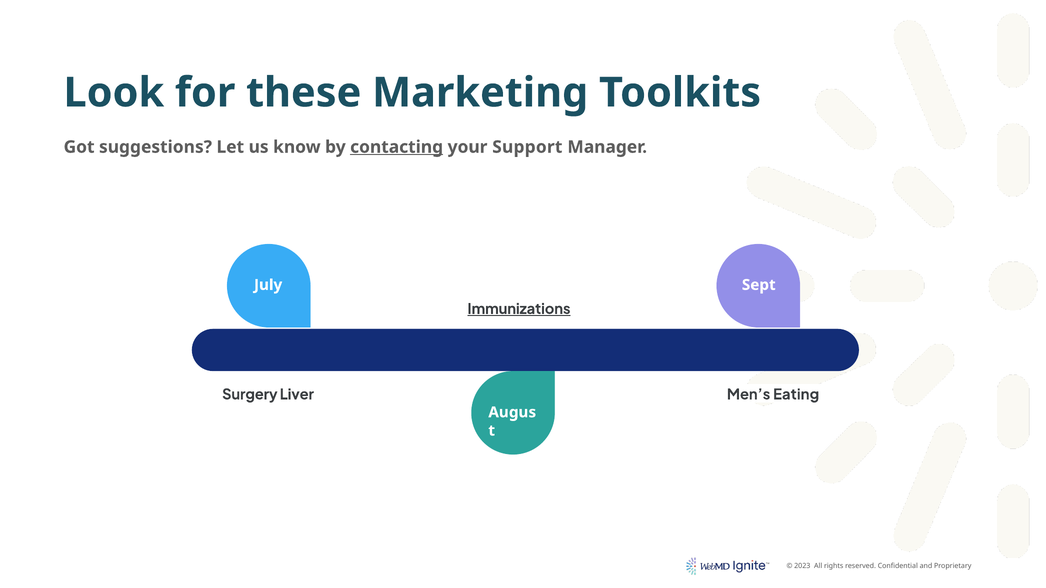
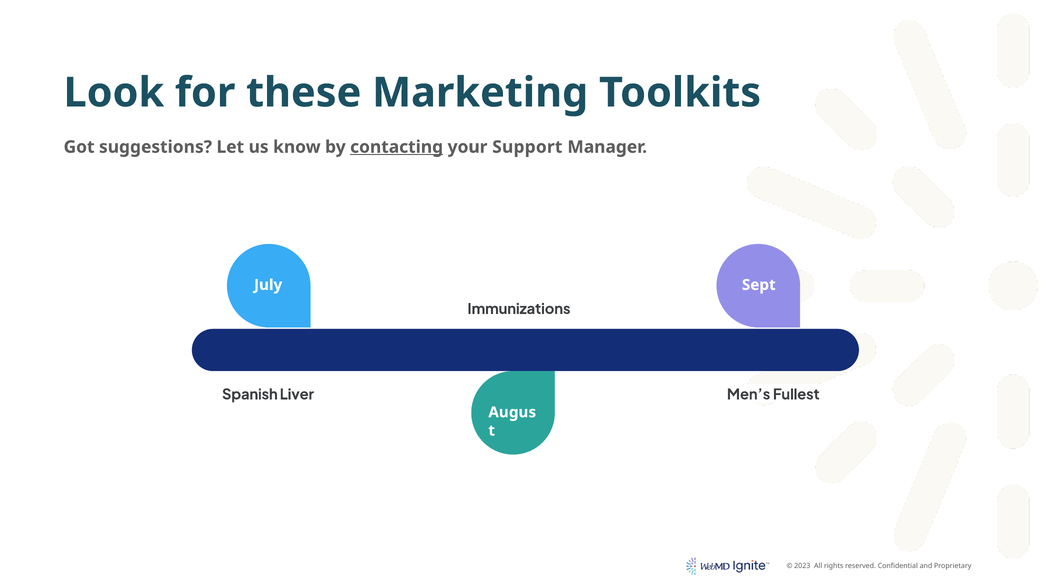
Immunizations underline: present -> none
Surgery: Surgery -> Spanish
Eating: Eating -> Fullest
